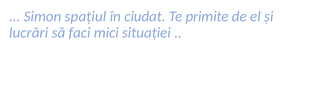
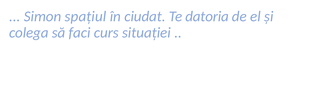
primite: primite -> datoria
lucrări: lucrări -> colega
mici: mici -> curs
